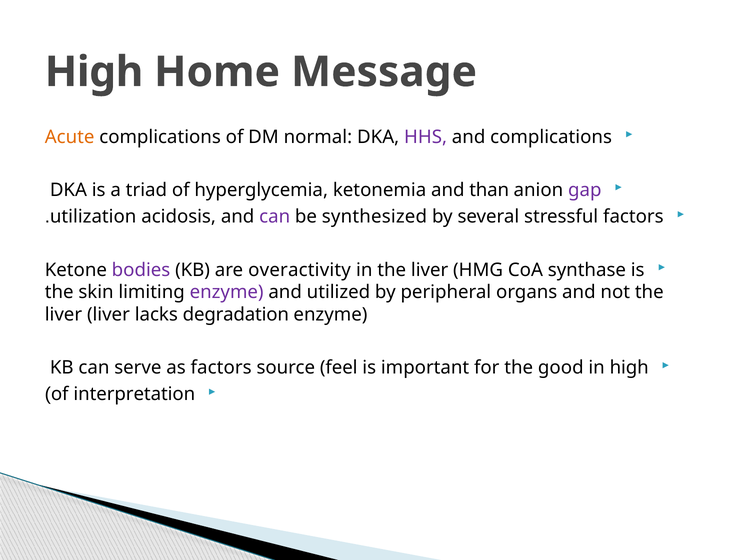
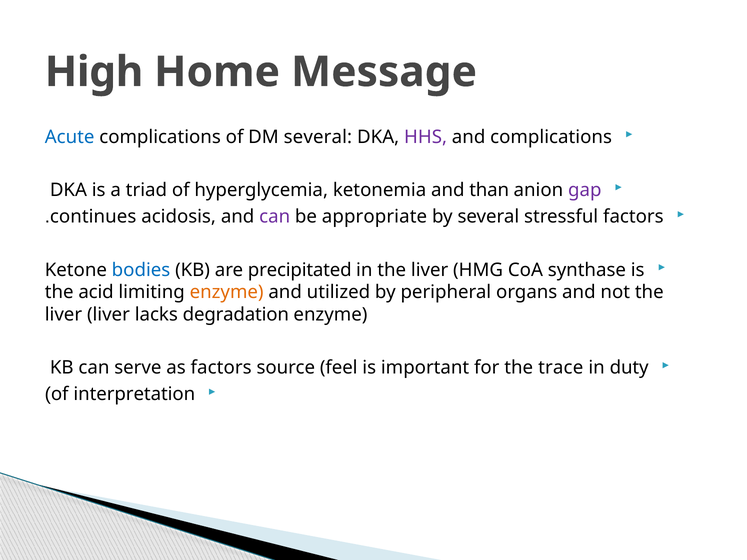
Acute colour: orange -> blue
DM normal: normal -> several
utilization: utilization -> continues
synthesized: synthesized -> appropriate
bodies colour: purple -> blue
overactivity: overactivity -> precipitated
skin: skin -> acid
enzyme at (227, 292) colour: purple -> orange
good: good -> trace
in high: high -> duty
